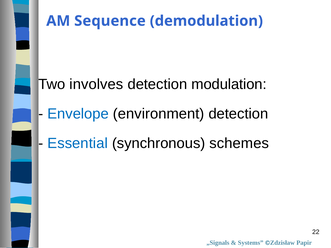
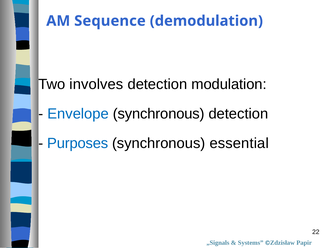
Envelope environment: environment -> synchronous
Essential: Essential -> Purposes
schemes: schemes -> essential
